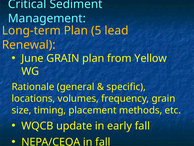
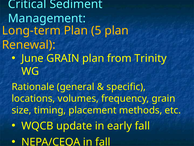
5 lead: lead -> plan
Yellow: Yellow -> Trinity
